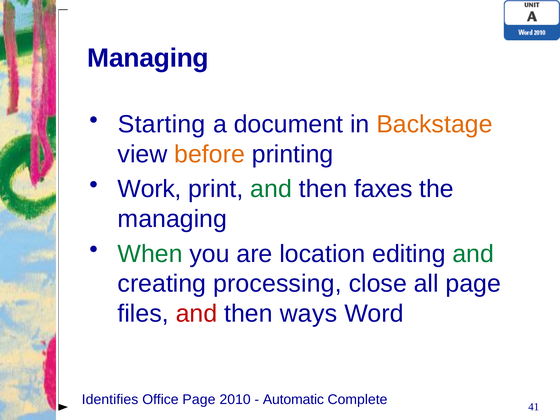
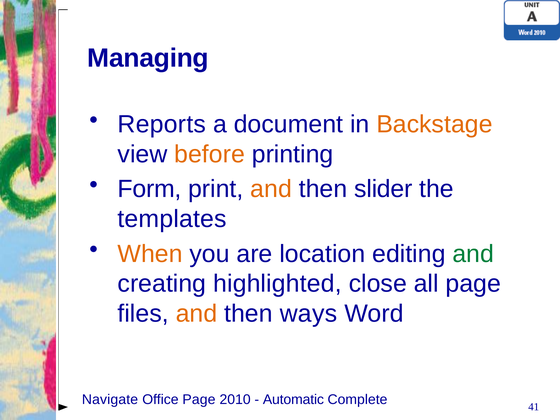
Starting: Starting -> Reports
Work: Work -> Form
and at (271, 189) colour: green -> orange
faxes: faxes -> slider
managing at (172, 219): managing -> templates
When colour: green -> orange
processing: processing -> highlighted
and at (196, 314) colour: red -> orange
Identifies: Identifies -> Navigate
